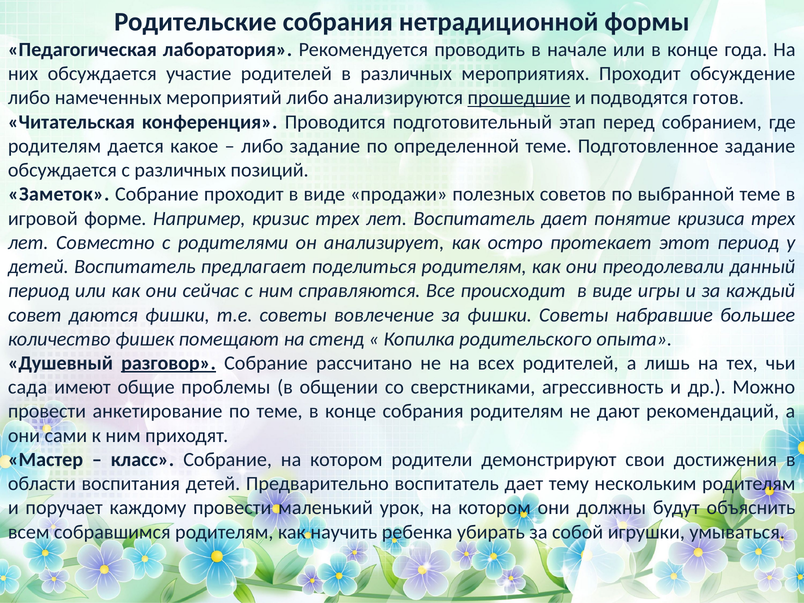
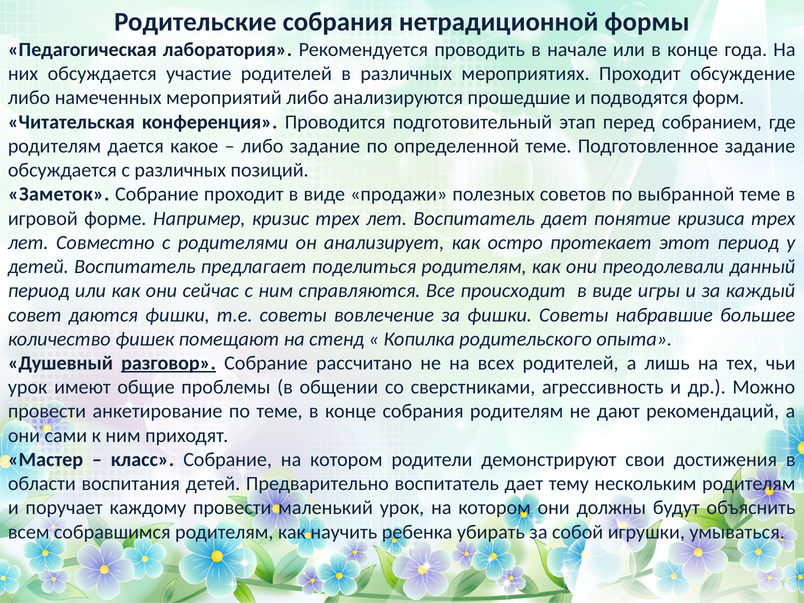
прошедшие underline: present -> none
готов: готов -> форм
сада at (28, 387): сада -> урок
